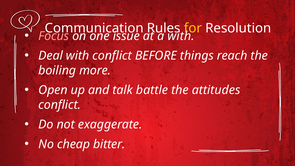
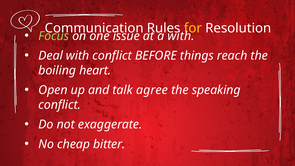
Focus colour: pink -> light green
more: more -> heart
battle: battle -> agree
attitudes: attitudes -> speaking
